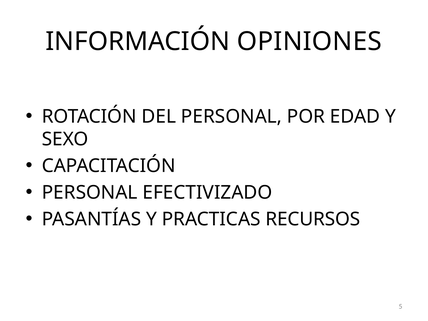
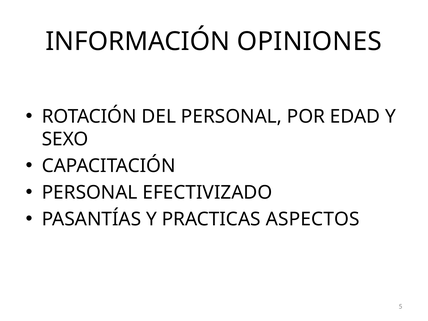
RECURSOS: RECURSOS -> ASPECTOS
